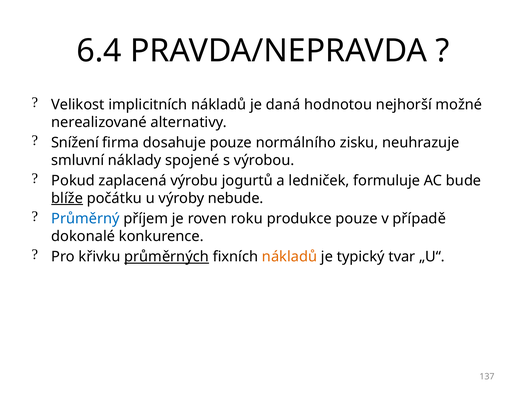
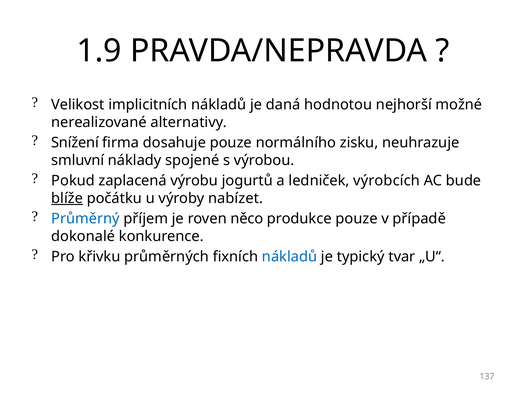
6.4: 6.4 -> 1.9
formuluje: formuluje -> výrobcích
nebude: nebude -> nabízet
roku: roku -> něco
průměrných underline: present -> none
nákladů at (290, 256) colour: orange -> blue
